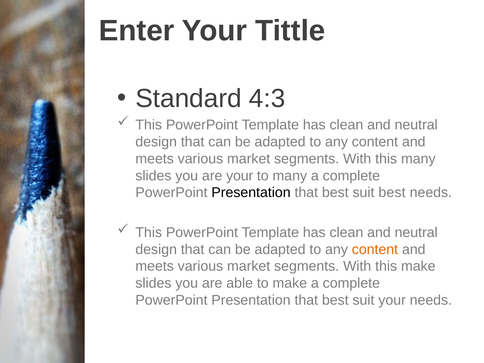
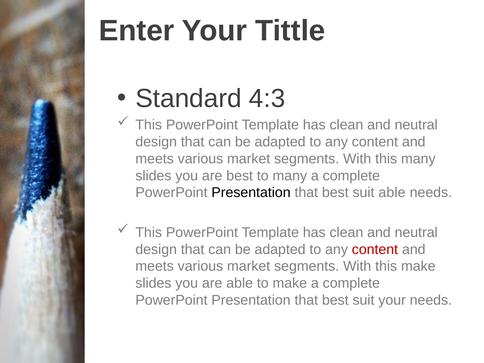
are your: your -> best
suit best: best -> able
content at (375, 249) colour: orange -> red
